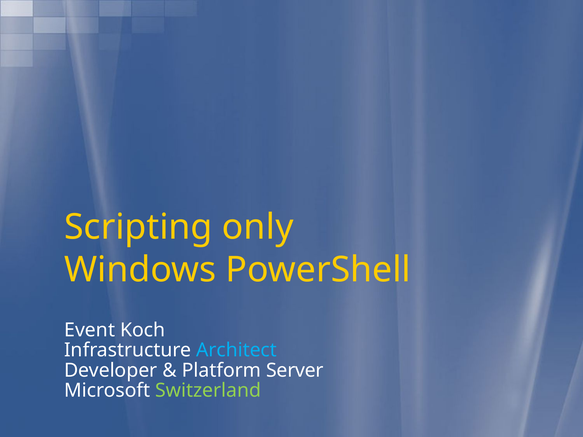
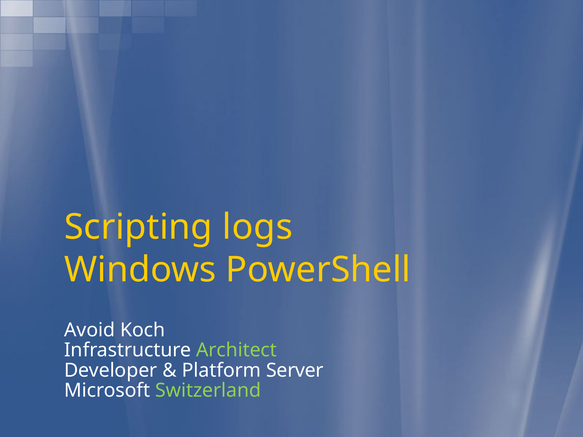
only: only -> logs
Event: Event -> Avoid
Architect colour: light blue -> light green
